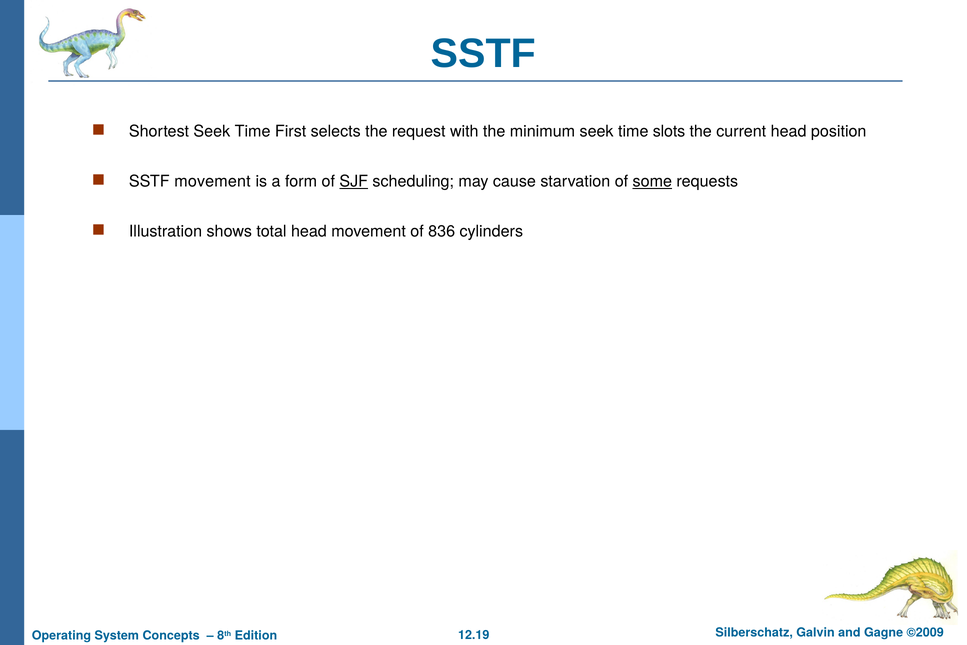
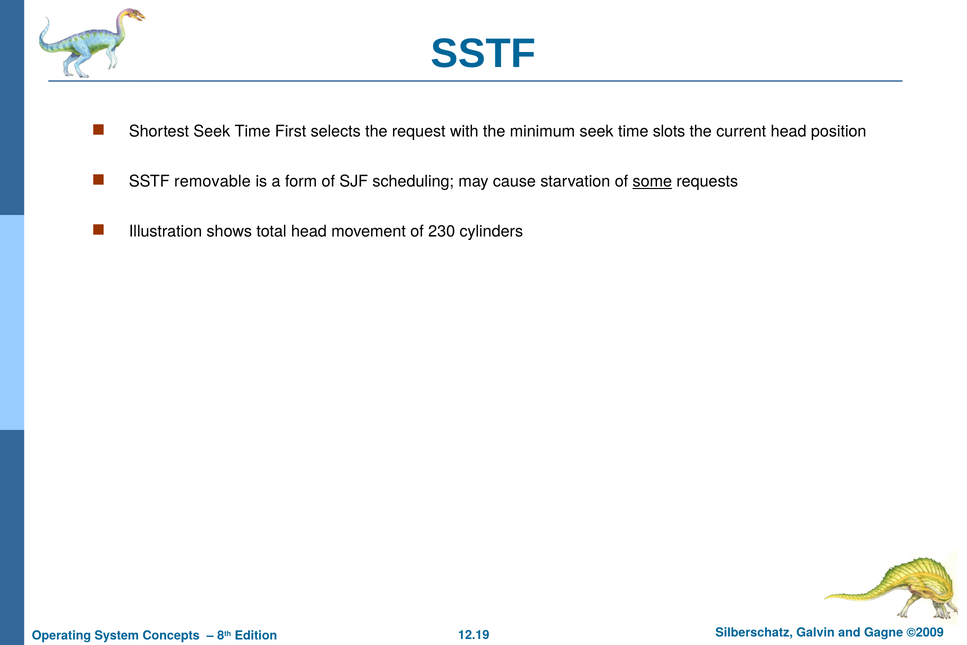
SSTF movement: movement -> removable
SJF underline: present -> none
836: 836 -> 230
